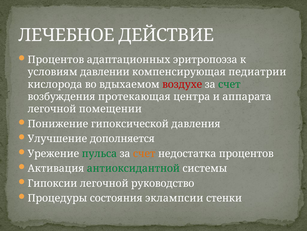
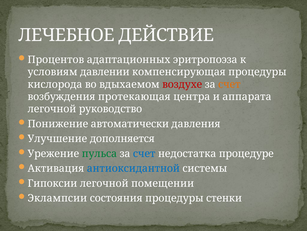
компенсирующая педиатрии: педиатрии -> процедуры
счет at (229, 84) colour: green -> orange
помещении: помещении -> руководство
гипоксической: гипоксической -> автоматически
счет at (144, 153) colour: orange -> blue
недостатка процентов: процентов -> процедуре
антиоксидантной colour: green -> blue
руководство: руководство -> помещении
Процедуры: Процедуры -> Эклампсии
состояния эклампсии: эклампсии -> процедуры
